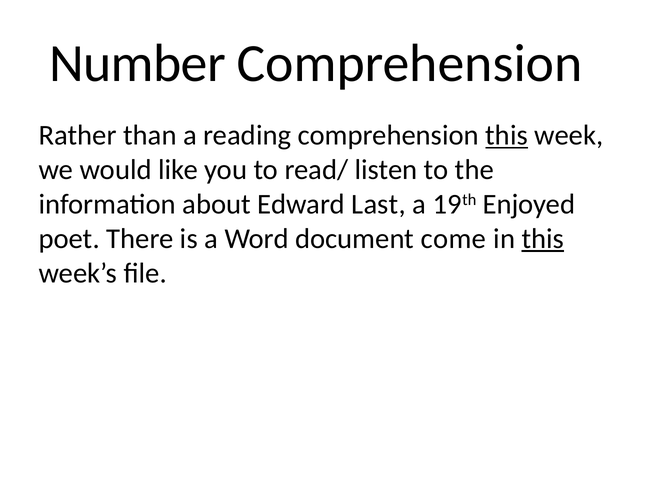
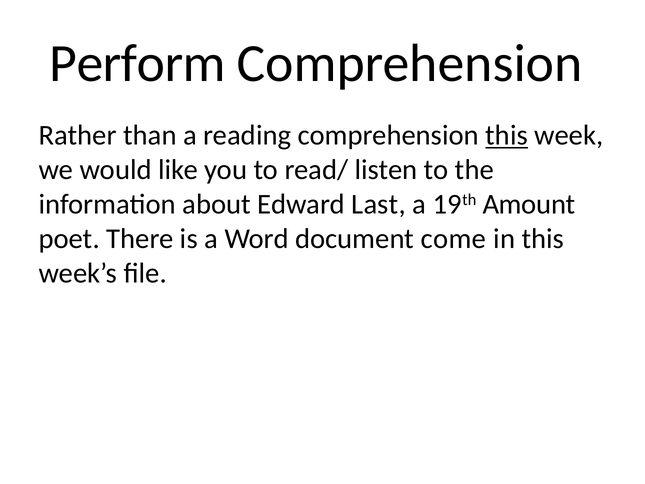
Number: Number -> Perform
Enjoyed: Enjoyed -> Amount
this at (543, 239) underline: present -> none
